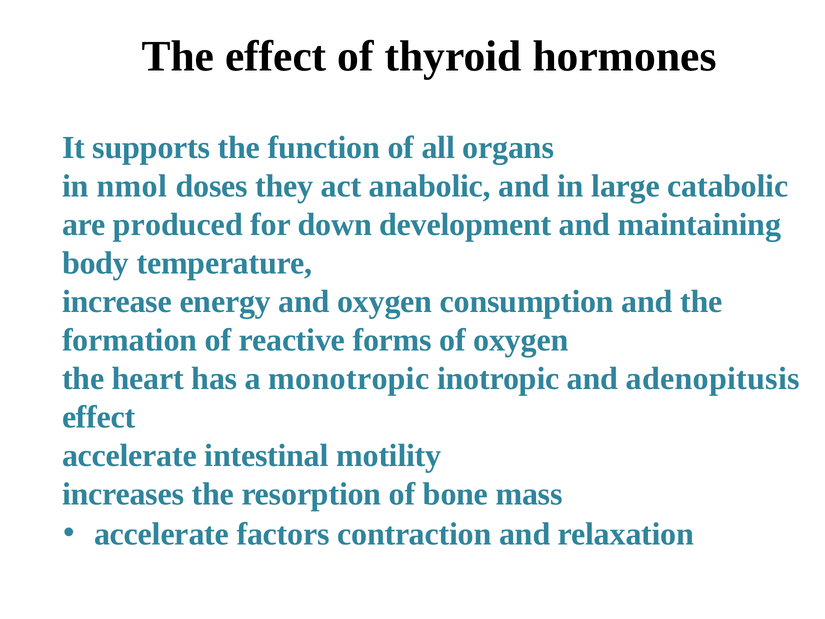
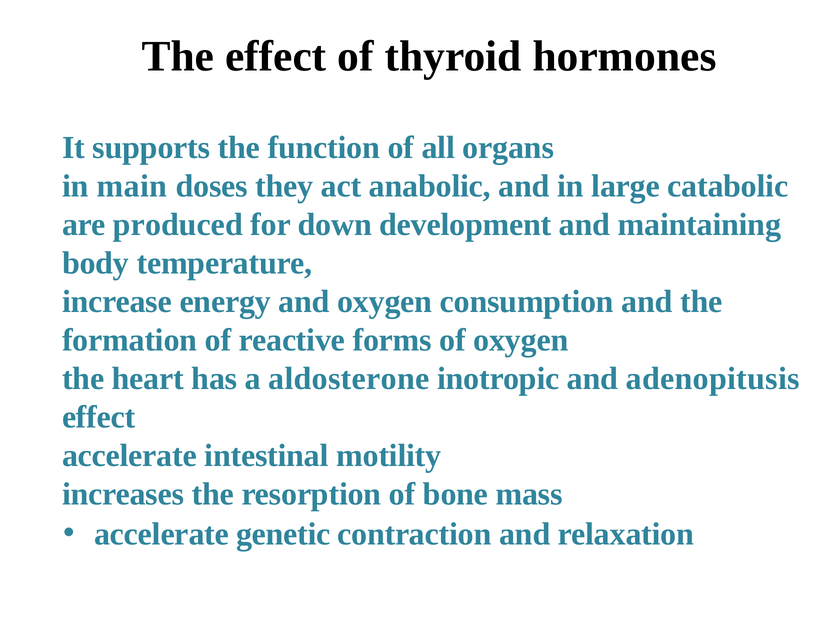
nmol: nmol -> main
monotropic: monotropic -> aldosterone
factors: factors -> genetic
